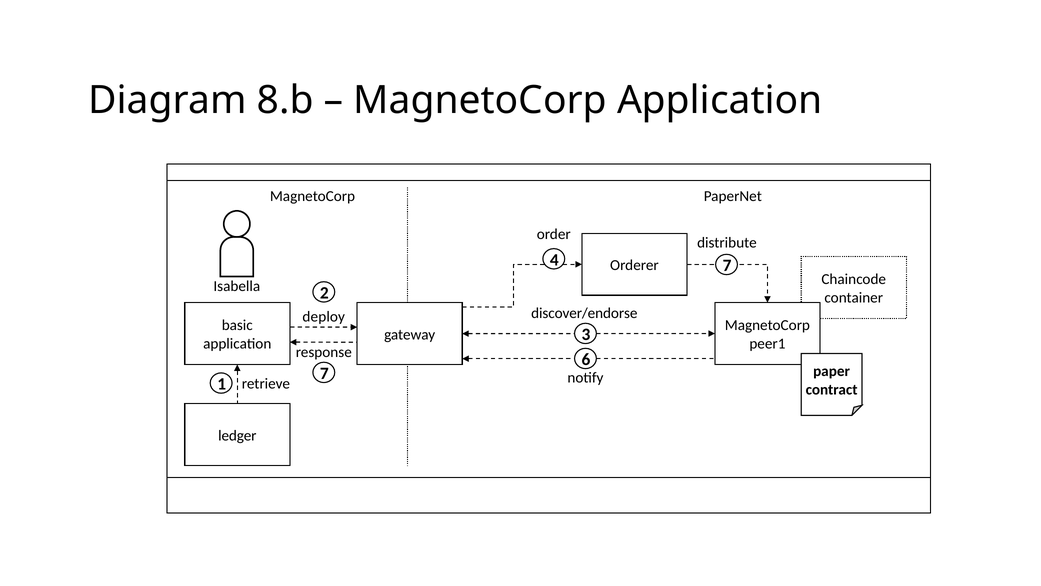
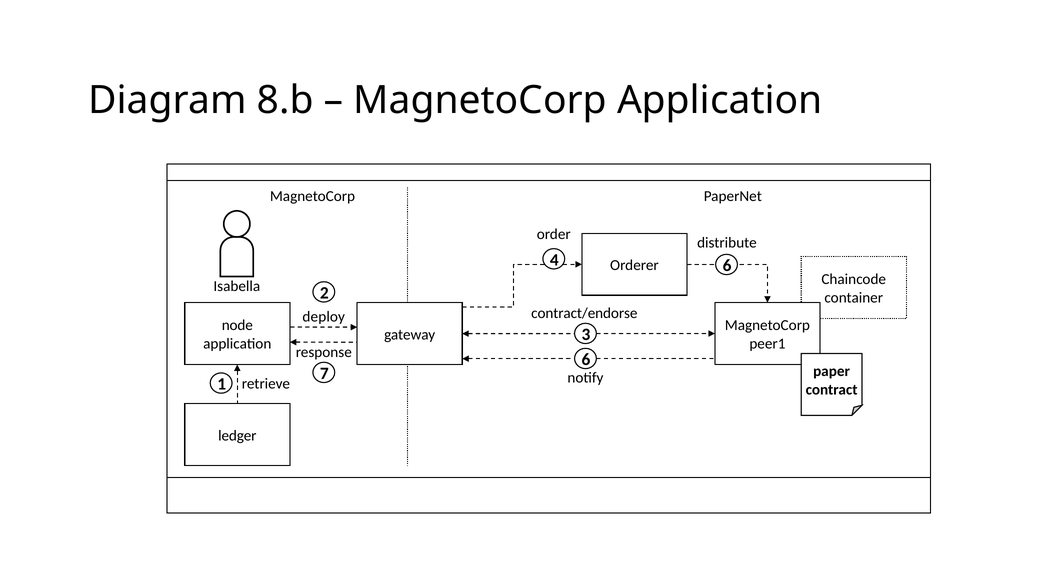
Orderer 7: 7 -> 6
discover/endorse: discover/endorse -> contract/endorse
basic: basic -> node
